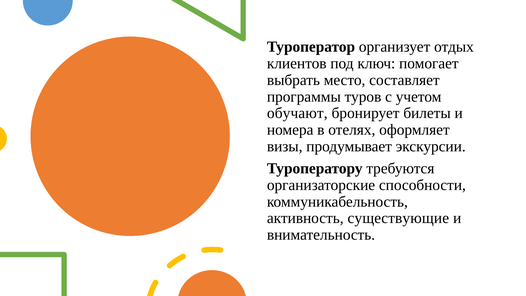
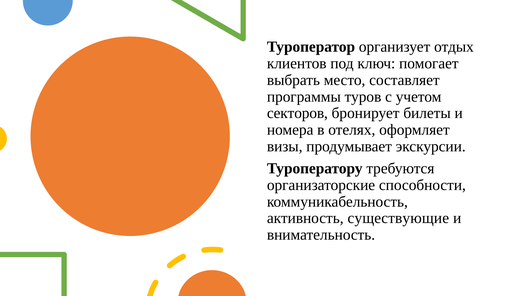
обучают: обучают -> секторов
